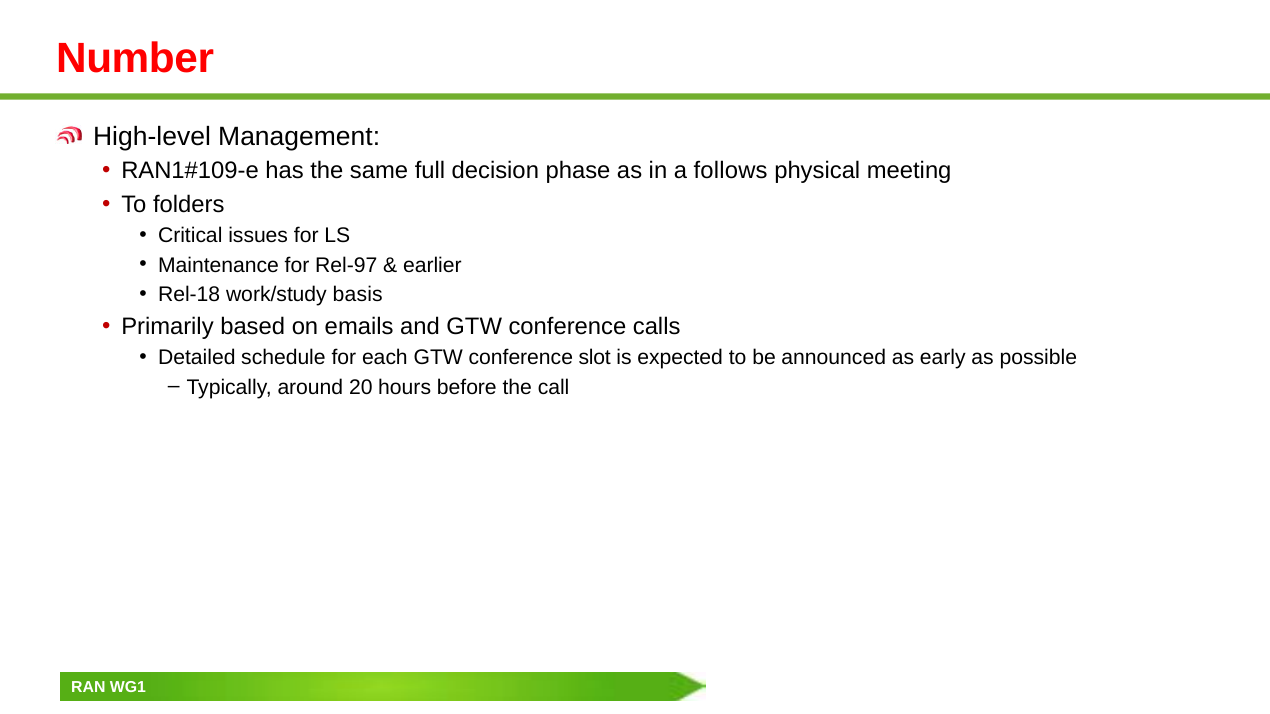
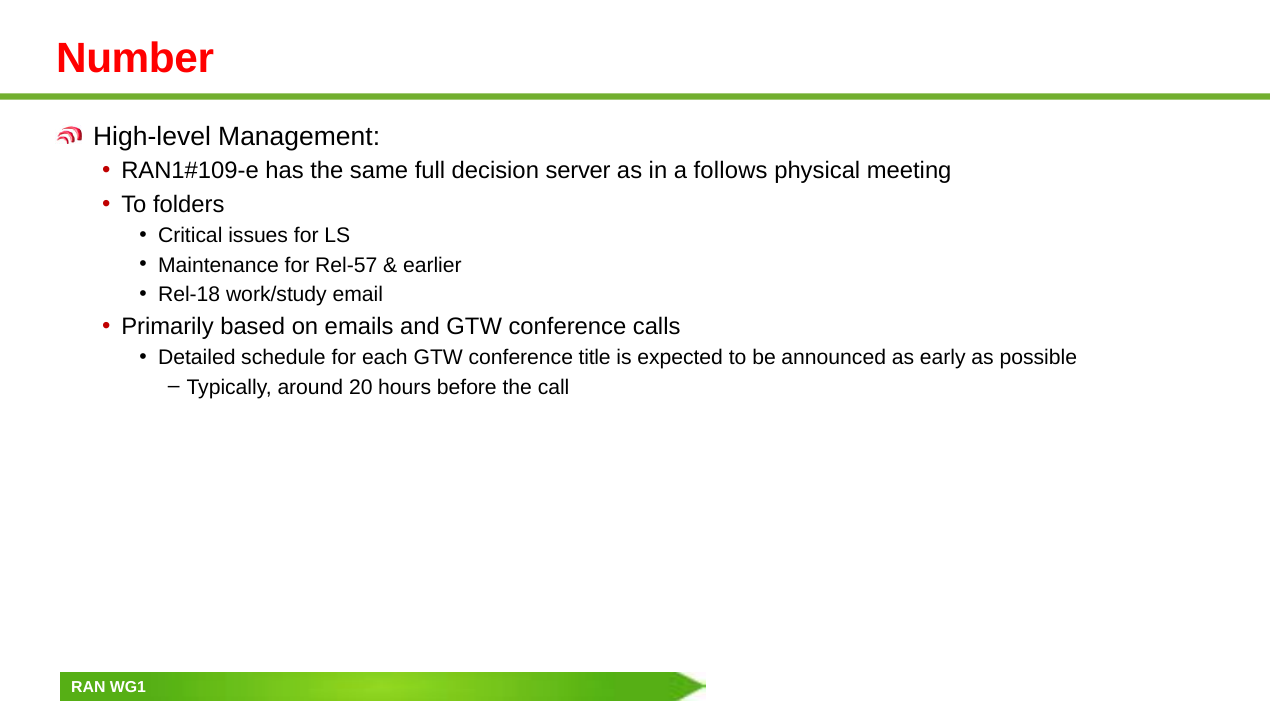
phase: phase -> server
Rel-97: Rel-97 -> Rel-57
basis: basis -> email
slot: slot -> title
